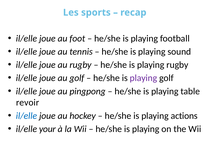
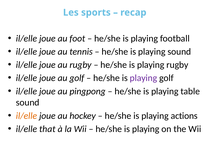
revoir at (28, 103): revoir -> sound
il/elle at (26, 116) colour: blue -> orange
your: your -> that
